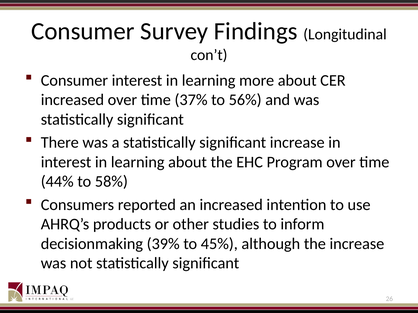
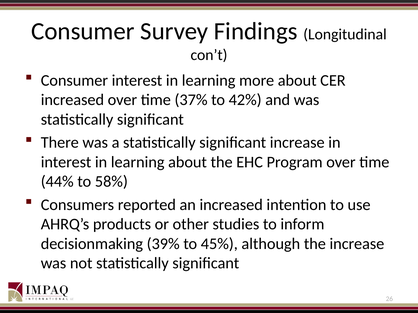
56%: 56% -> 42%
